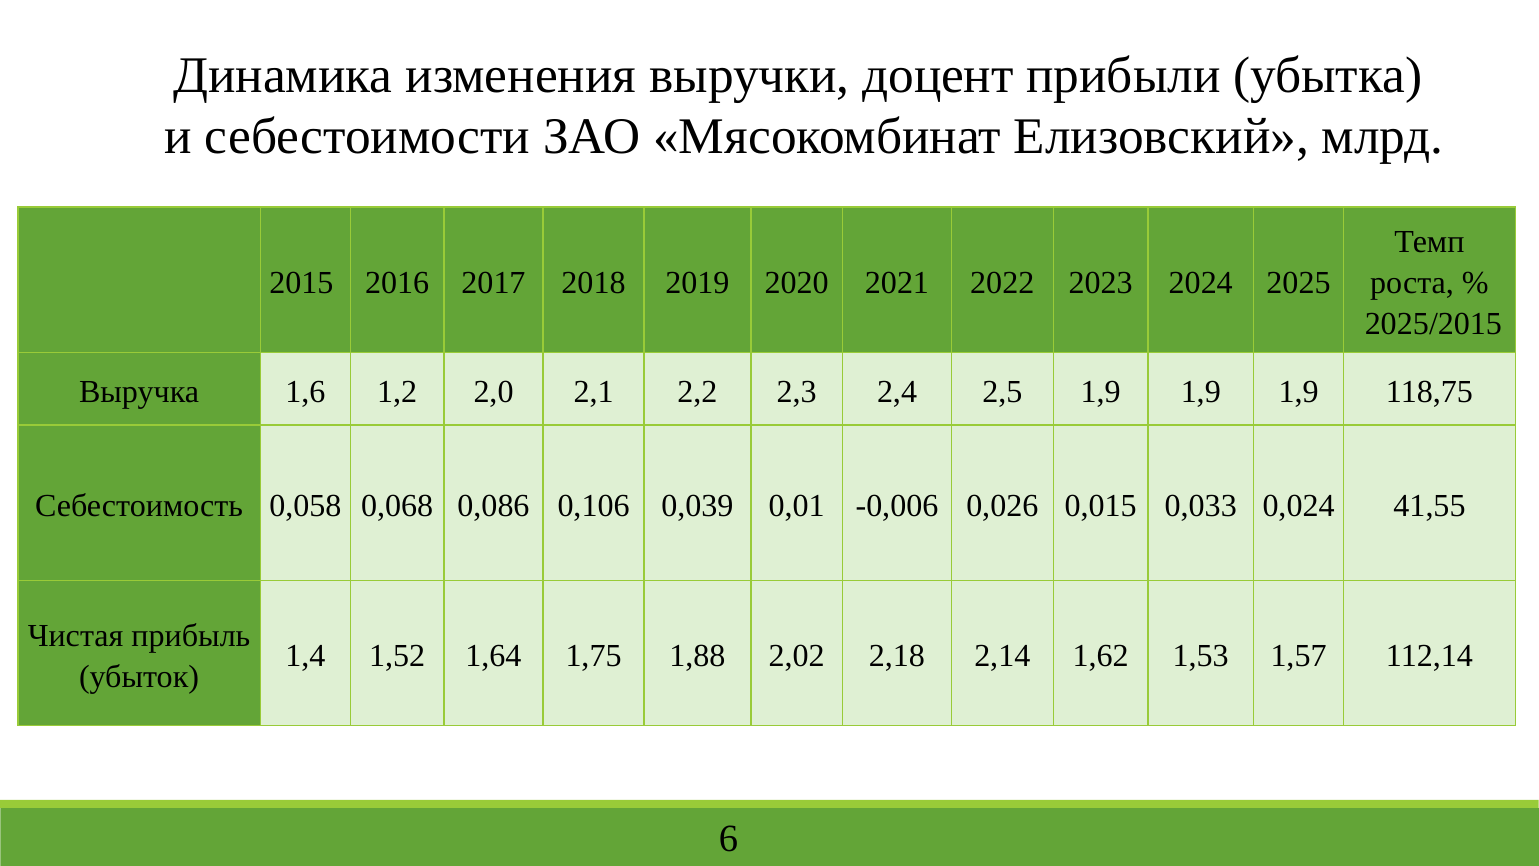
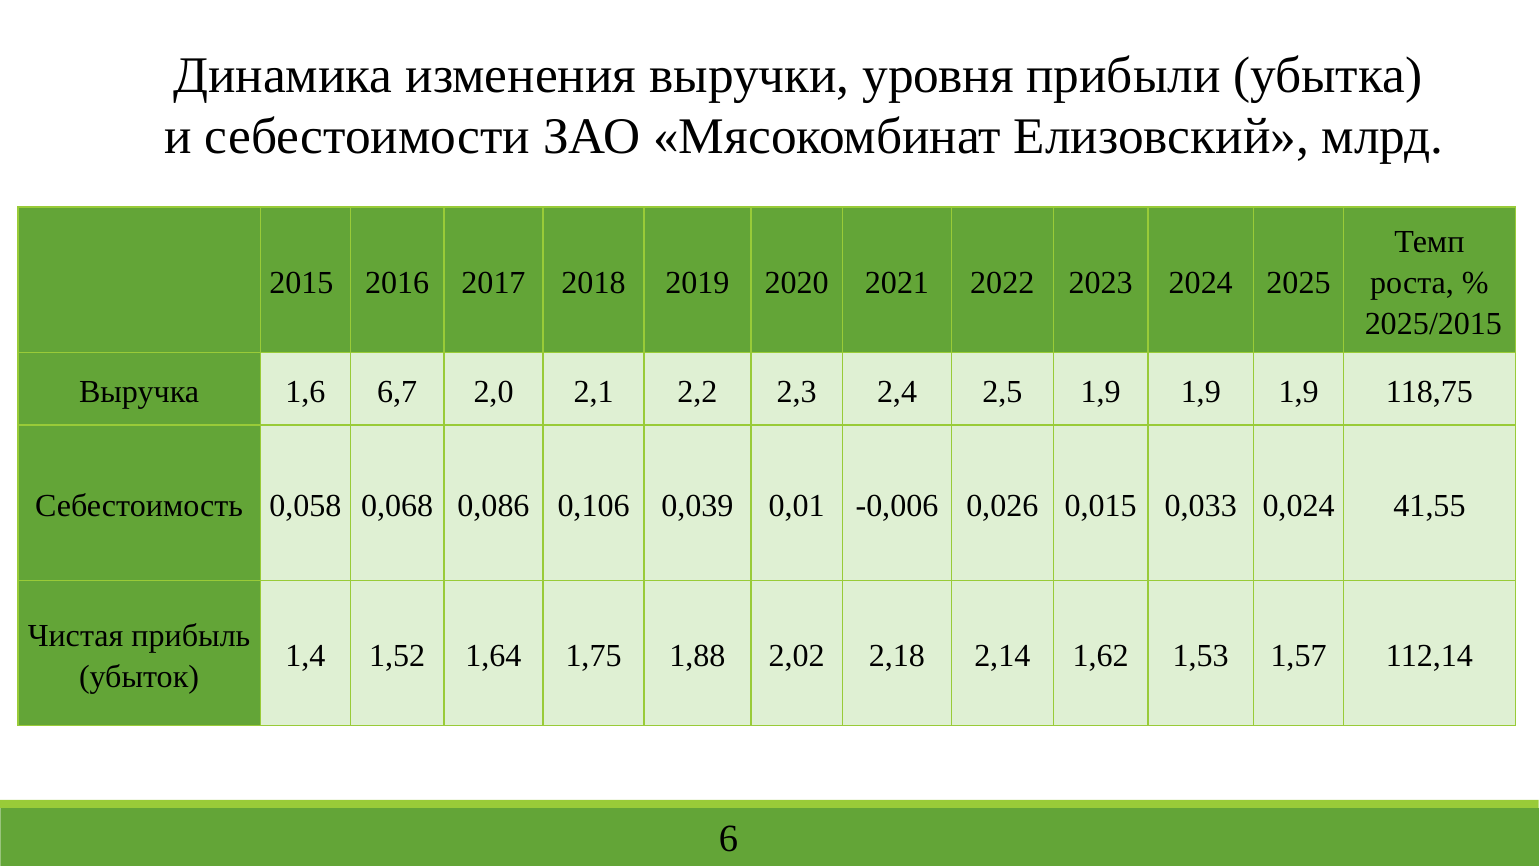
доцент: доцент -> уровня
1,2: 1,2 -> 6,7
